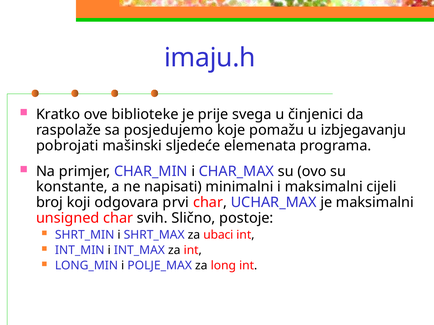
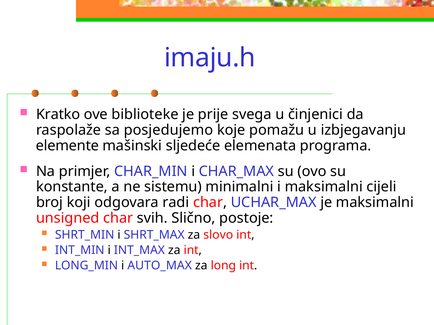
pobrojati: pobrojati -> elemente
napisati: napisati -> sistemu
prvi: prvi -> radi
ubaci: ubaci -> slovo
POLJE_MAX: POLJE_MAX -> AUTO_MAX
